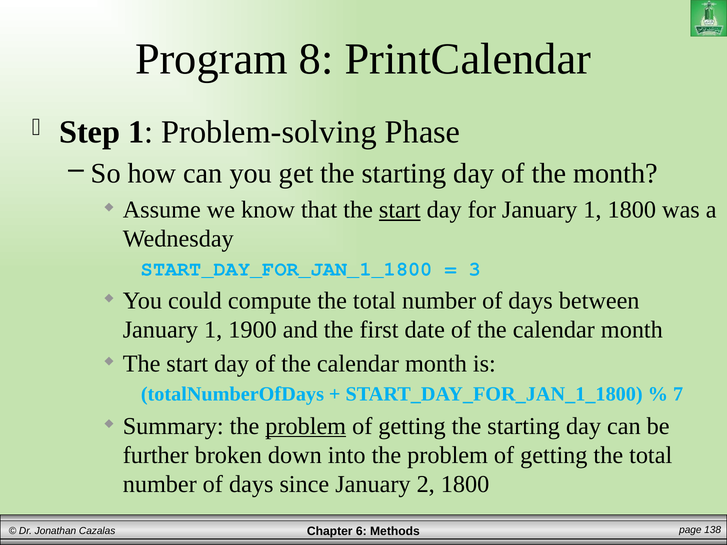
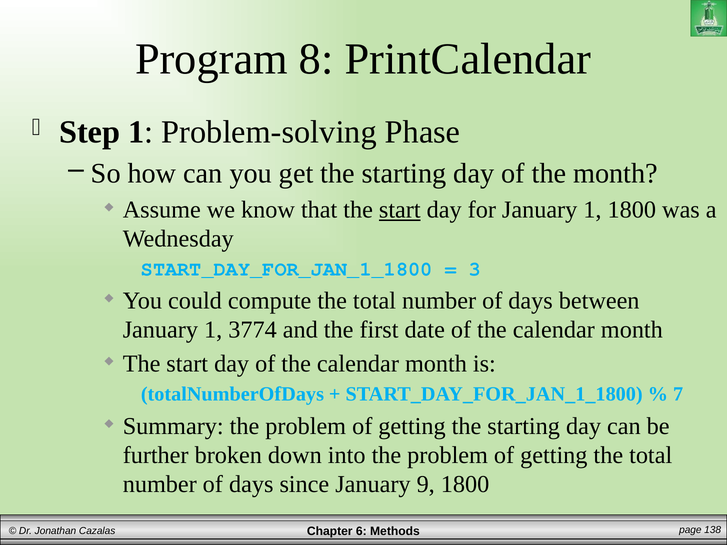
1900: 1900 -> 3774
problem at (306, 426) underline: present -> none
2: 2 -> 9
